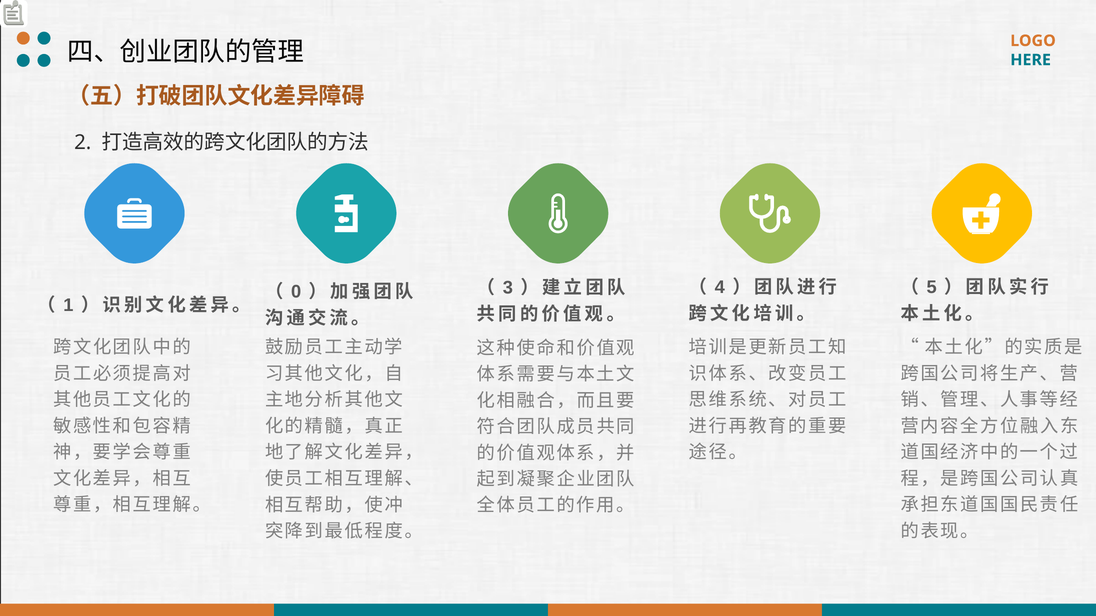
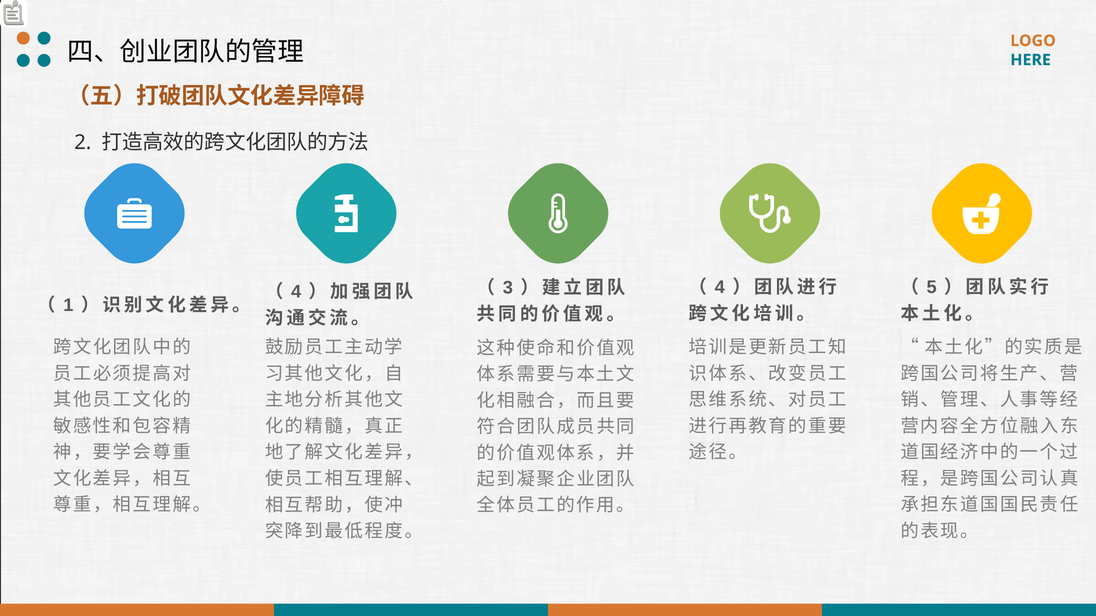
0 at (296, 292): 0 -> 4
